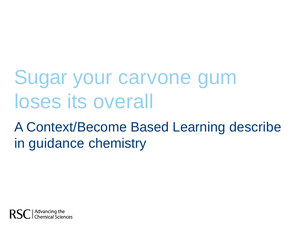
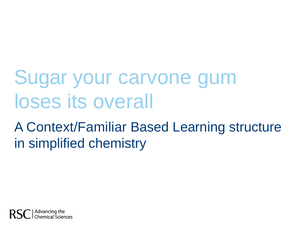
Context/Become: Context/Become -> Context/Familiar
describe: describe -> structure
guidance: guidance -> simplified
